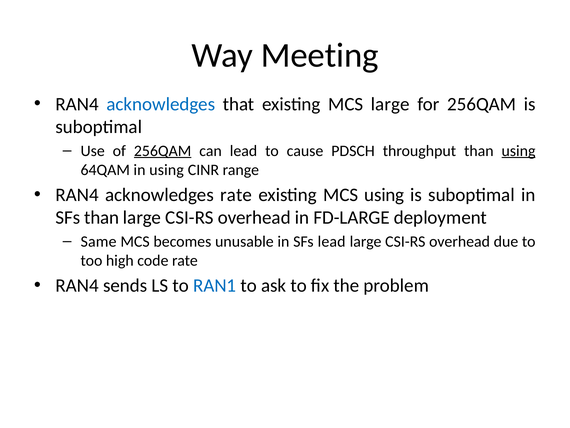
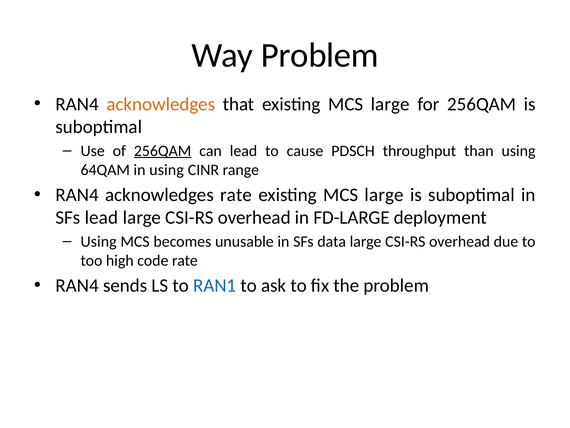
Way Meeting: Meeting -> Problem
acknowledges at (161, 104) colour: blue -> orange
using at (519, 151) underline: present -> none
using at (384, 195): using -> large
SFs than: than -> lead
Same at (99, 241): Same -> Using
SFs lead: lead -> data
